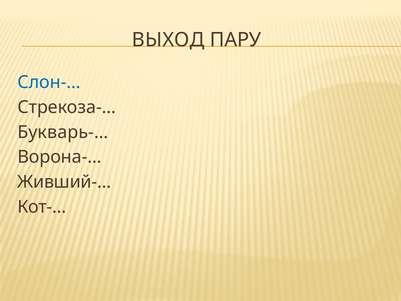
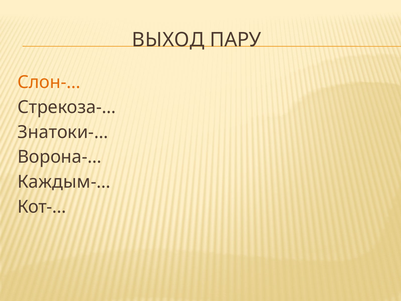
Слон-… colour: blue -> orange
Букварь-…: Букварь-… -> Знатоки-…
Живший-…: Живший-… -> Каждым-…
